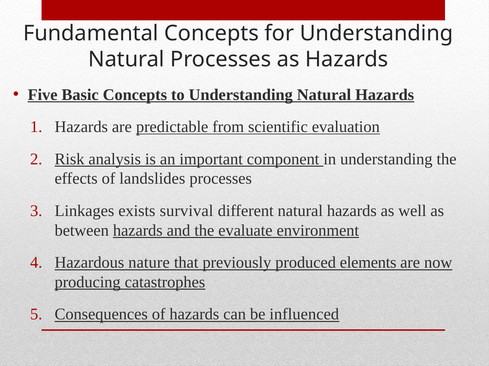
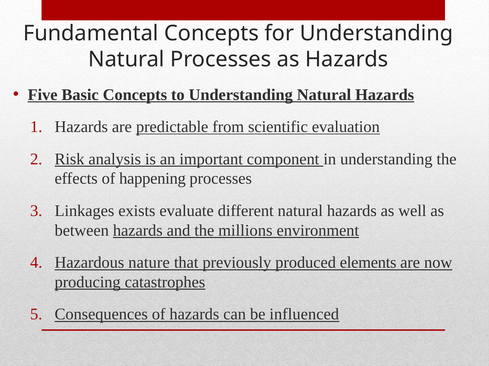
landslides: landslides -> happening
survival: survival -> evaluate
evaluate: evaluate -> millions
